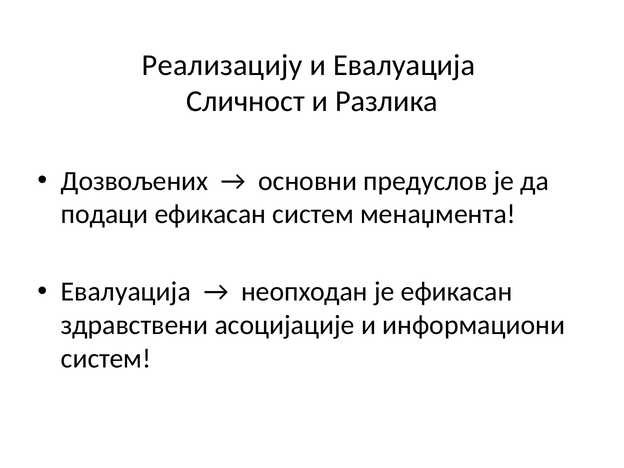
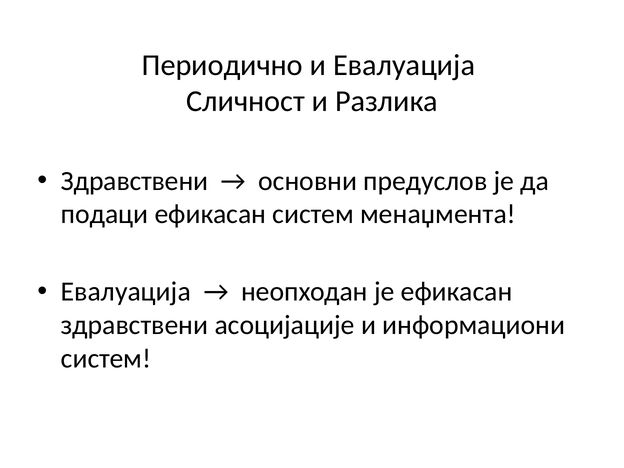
Реализацију: Реализацију -> Периодично
Дозвољених at (134, 181): Дозвољених -> Здравствени
